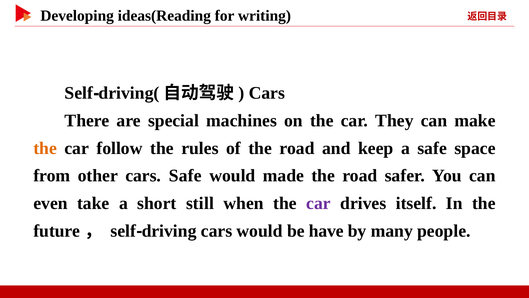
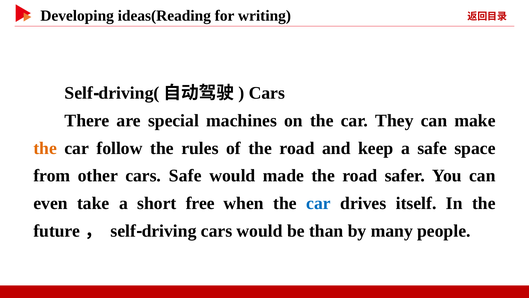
still: still -> free
car at (319, 203) colour: purple -> blue
have: have -> than
